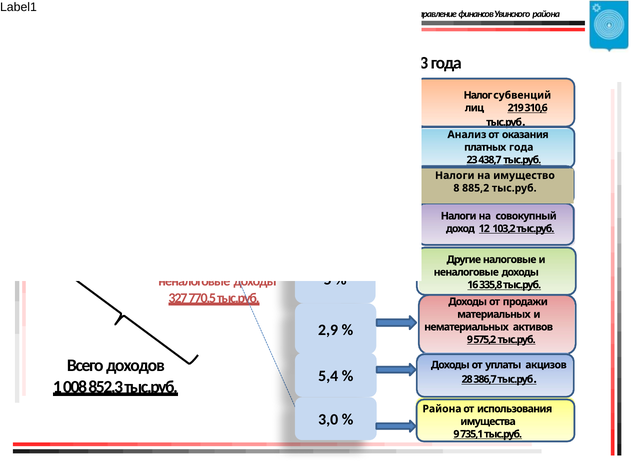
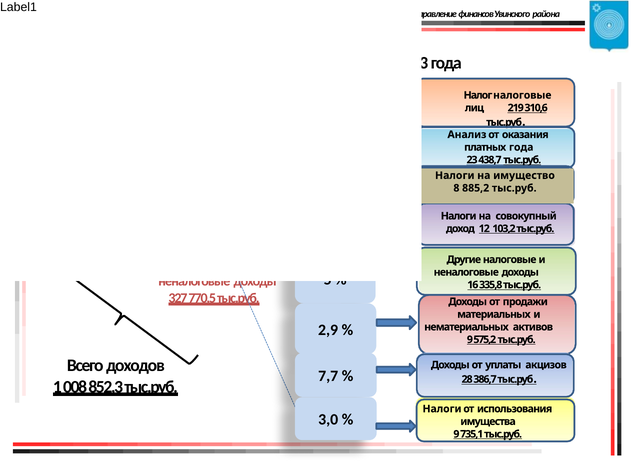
Налог субвенций: субвенций -> налоговые
5,4: 5,4 -> 7,7
Района at (442, 409): Района -> Налоги
